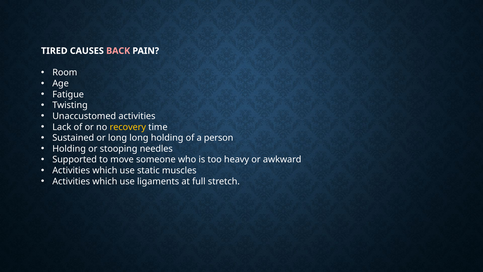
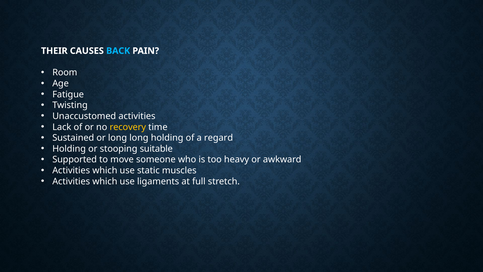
TIRED: TIRED -> THEIR
BACK colour: pink -> light blue
person: person -> regard
needles: needles -> suitable
